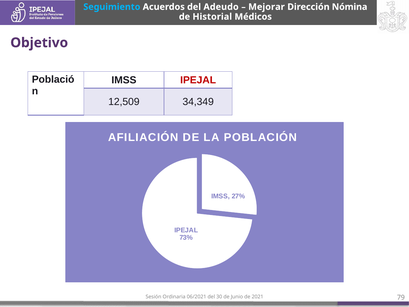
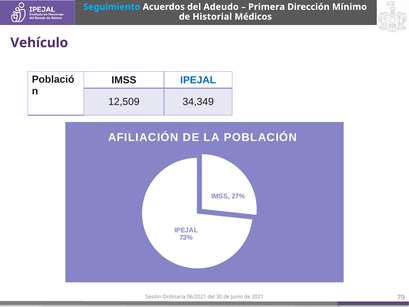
Mejorar: Mejorar -> Primera
Nómina: Nómina -> Mínimo
Objetivo: Objetivo -> Vehículo
IPEJAL at (198, 80) colour: red -> blue
